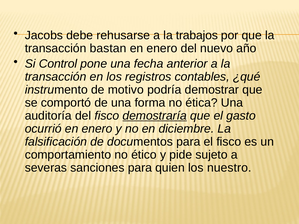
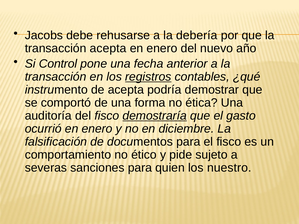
trabajos: trabajos -> debería
transacción bastan: bastan -> acepta
registros underline: none -> present
de motivo: motivo -> acepta
